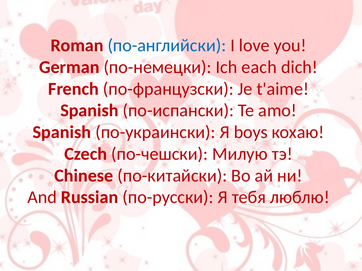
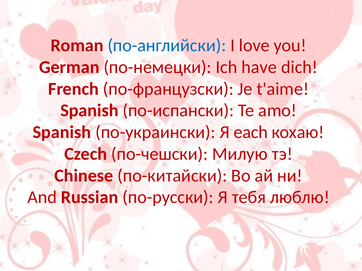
each: each -> have
boys: boys -> each
